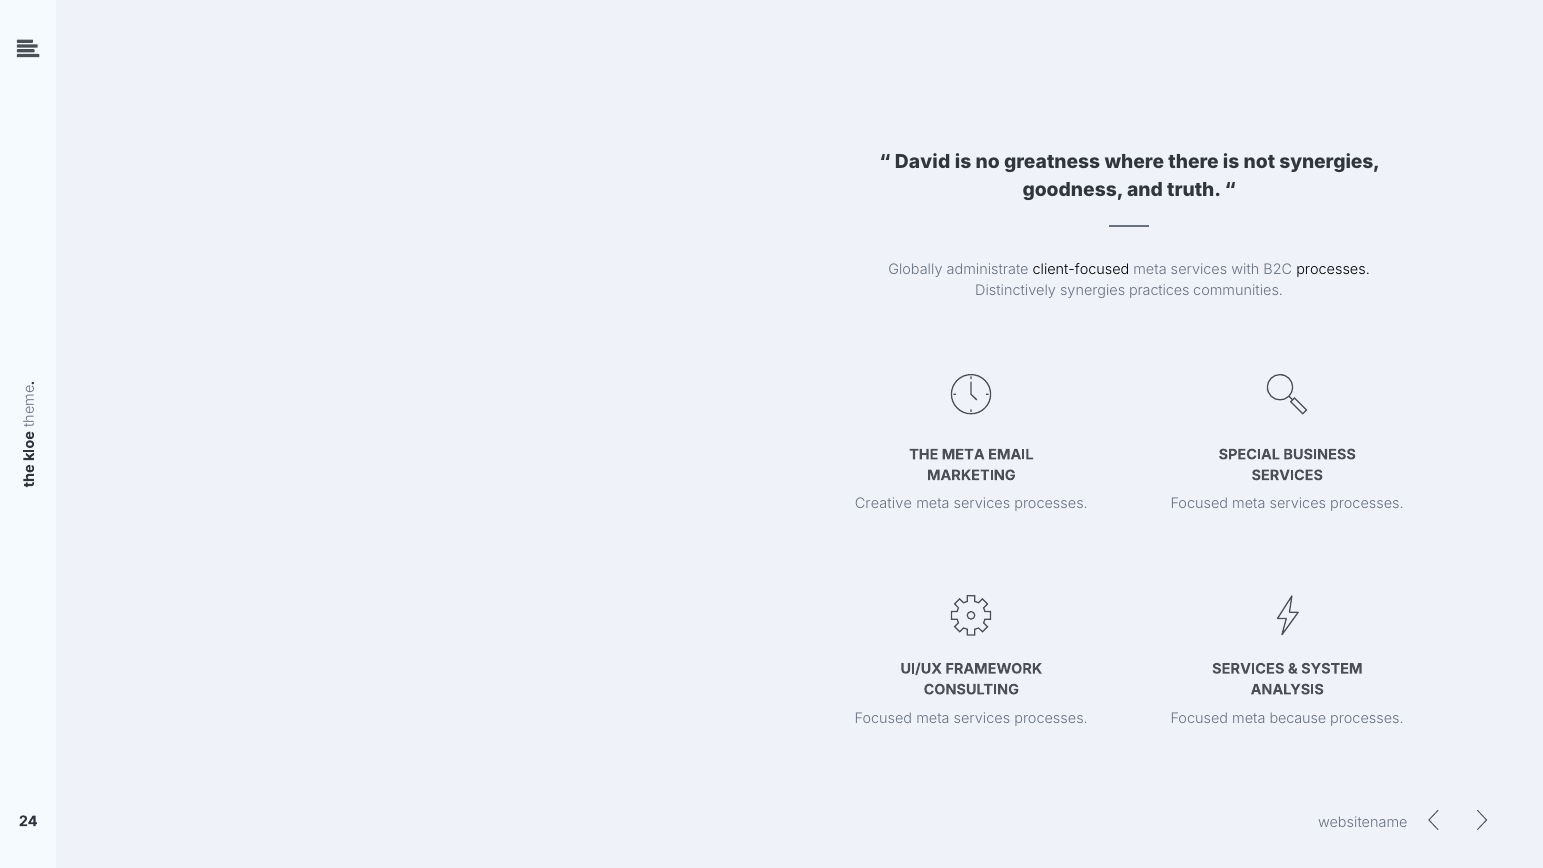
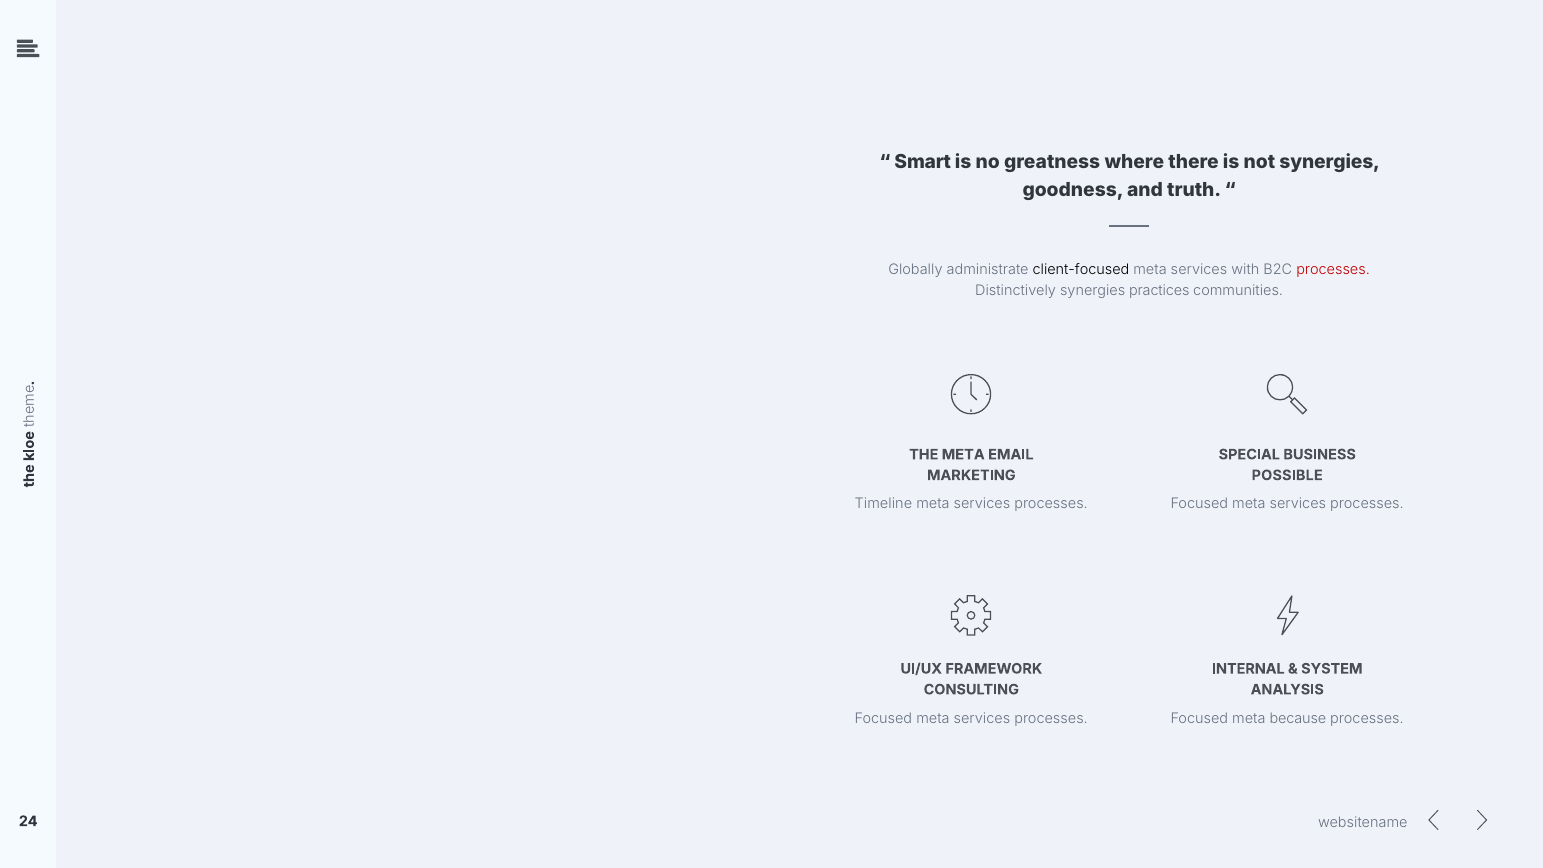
David: David -> Smart
processes at (1333, 270) colour: black -> red
SERVICES at (1287, 475): SERVICES -> POSSIBLE
Creative: Creative -> Timeline
SERVICES at (1248, 669): SERVICES -> INTERNAL
